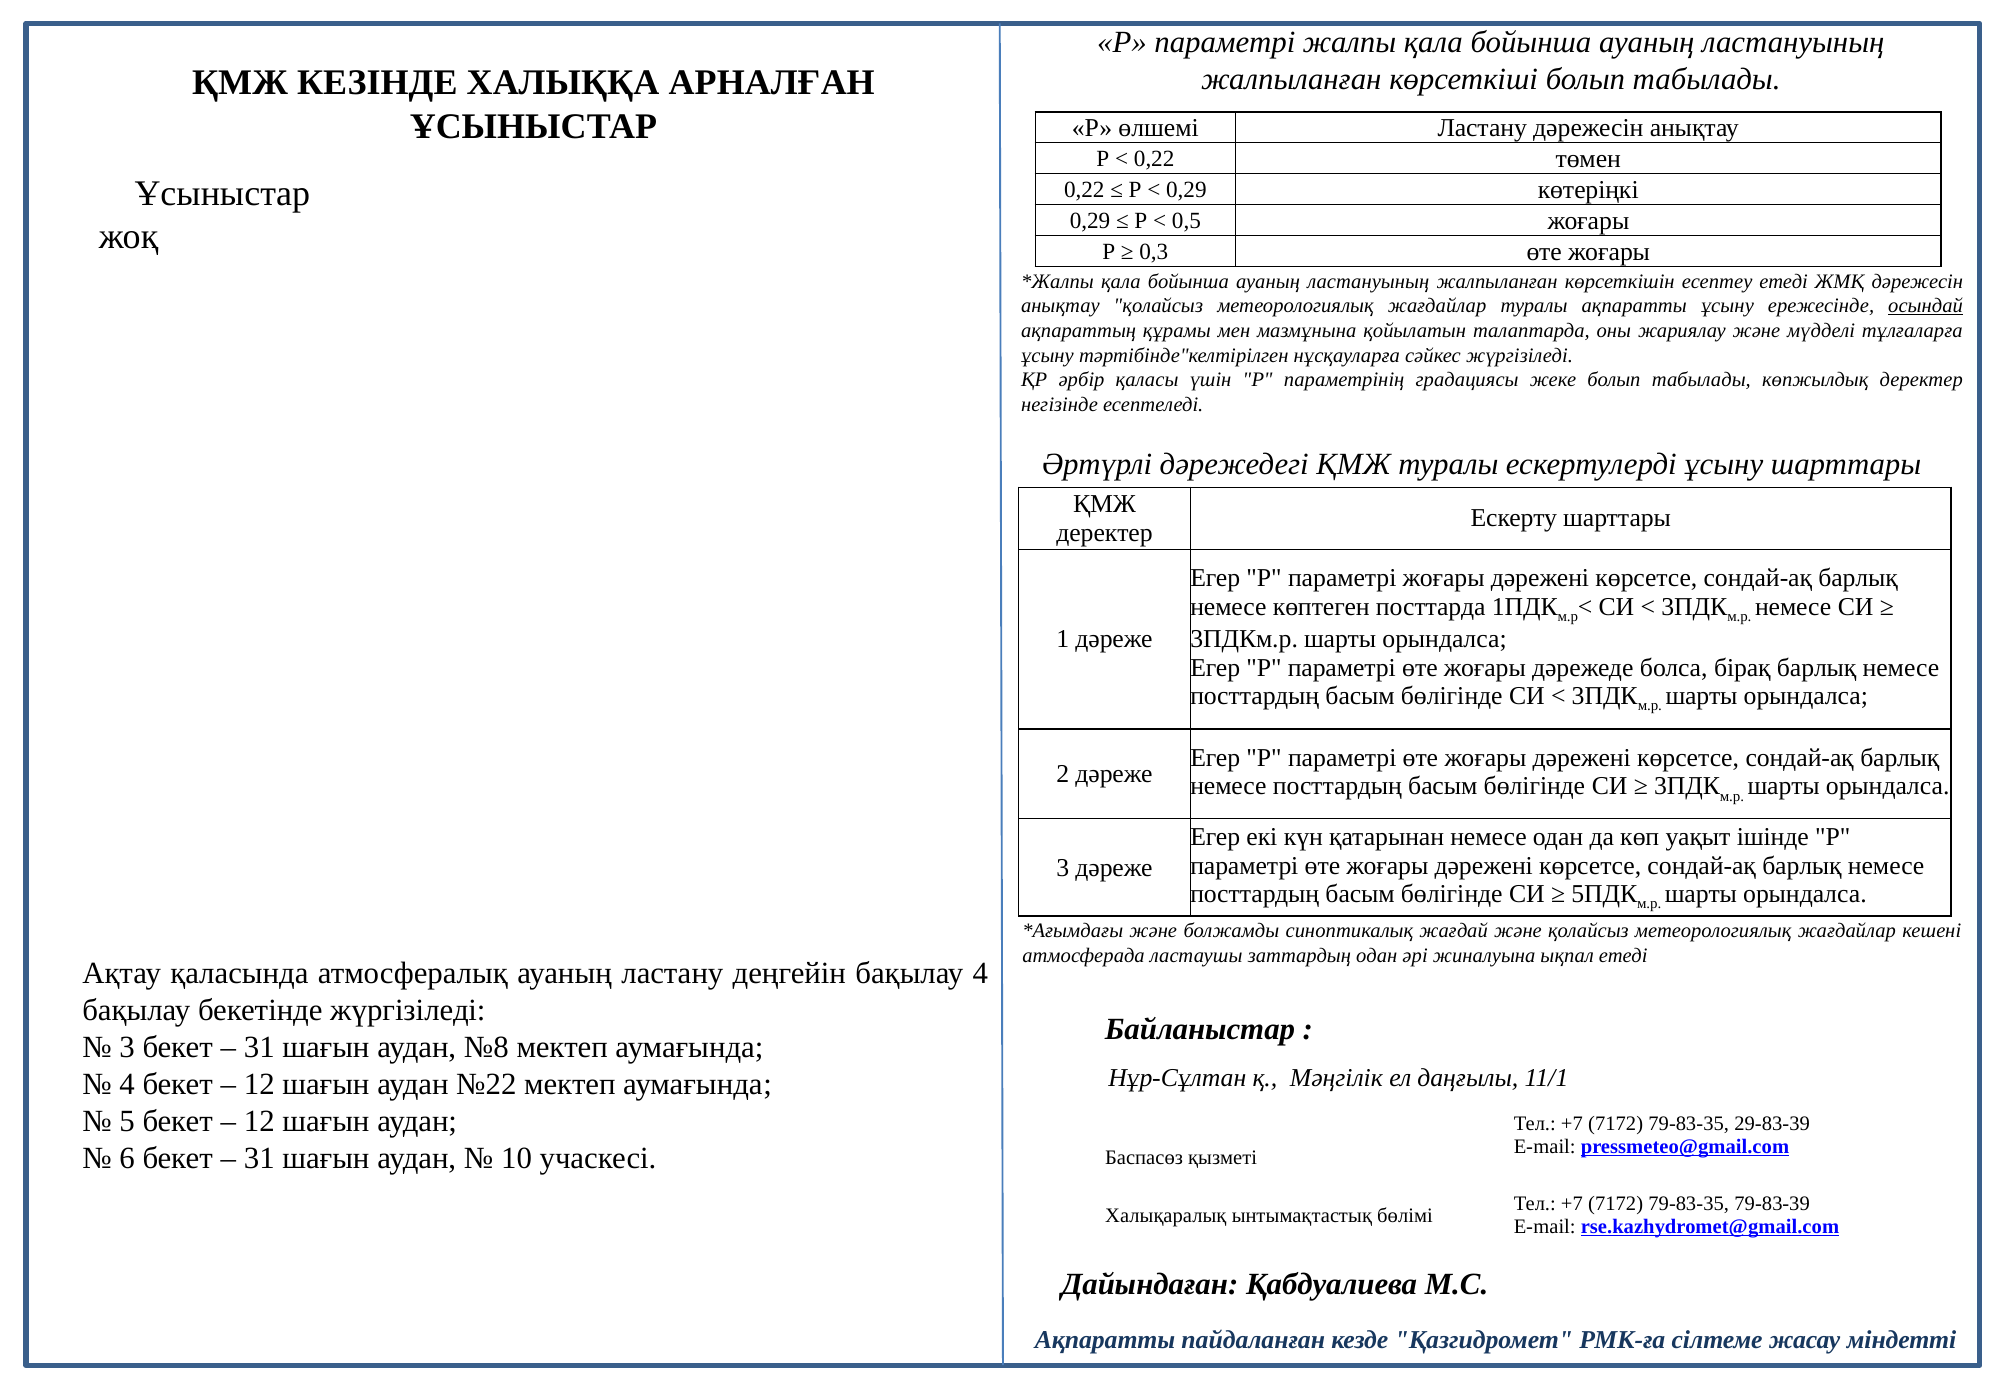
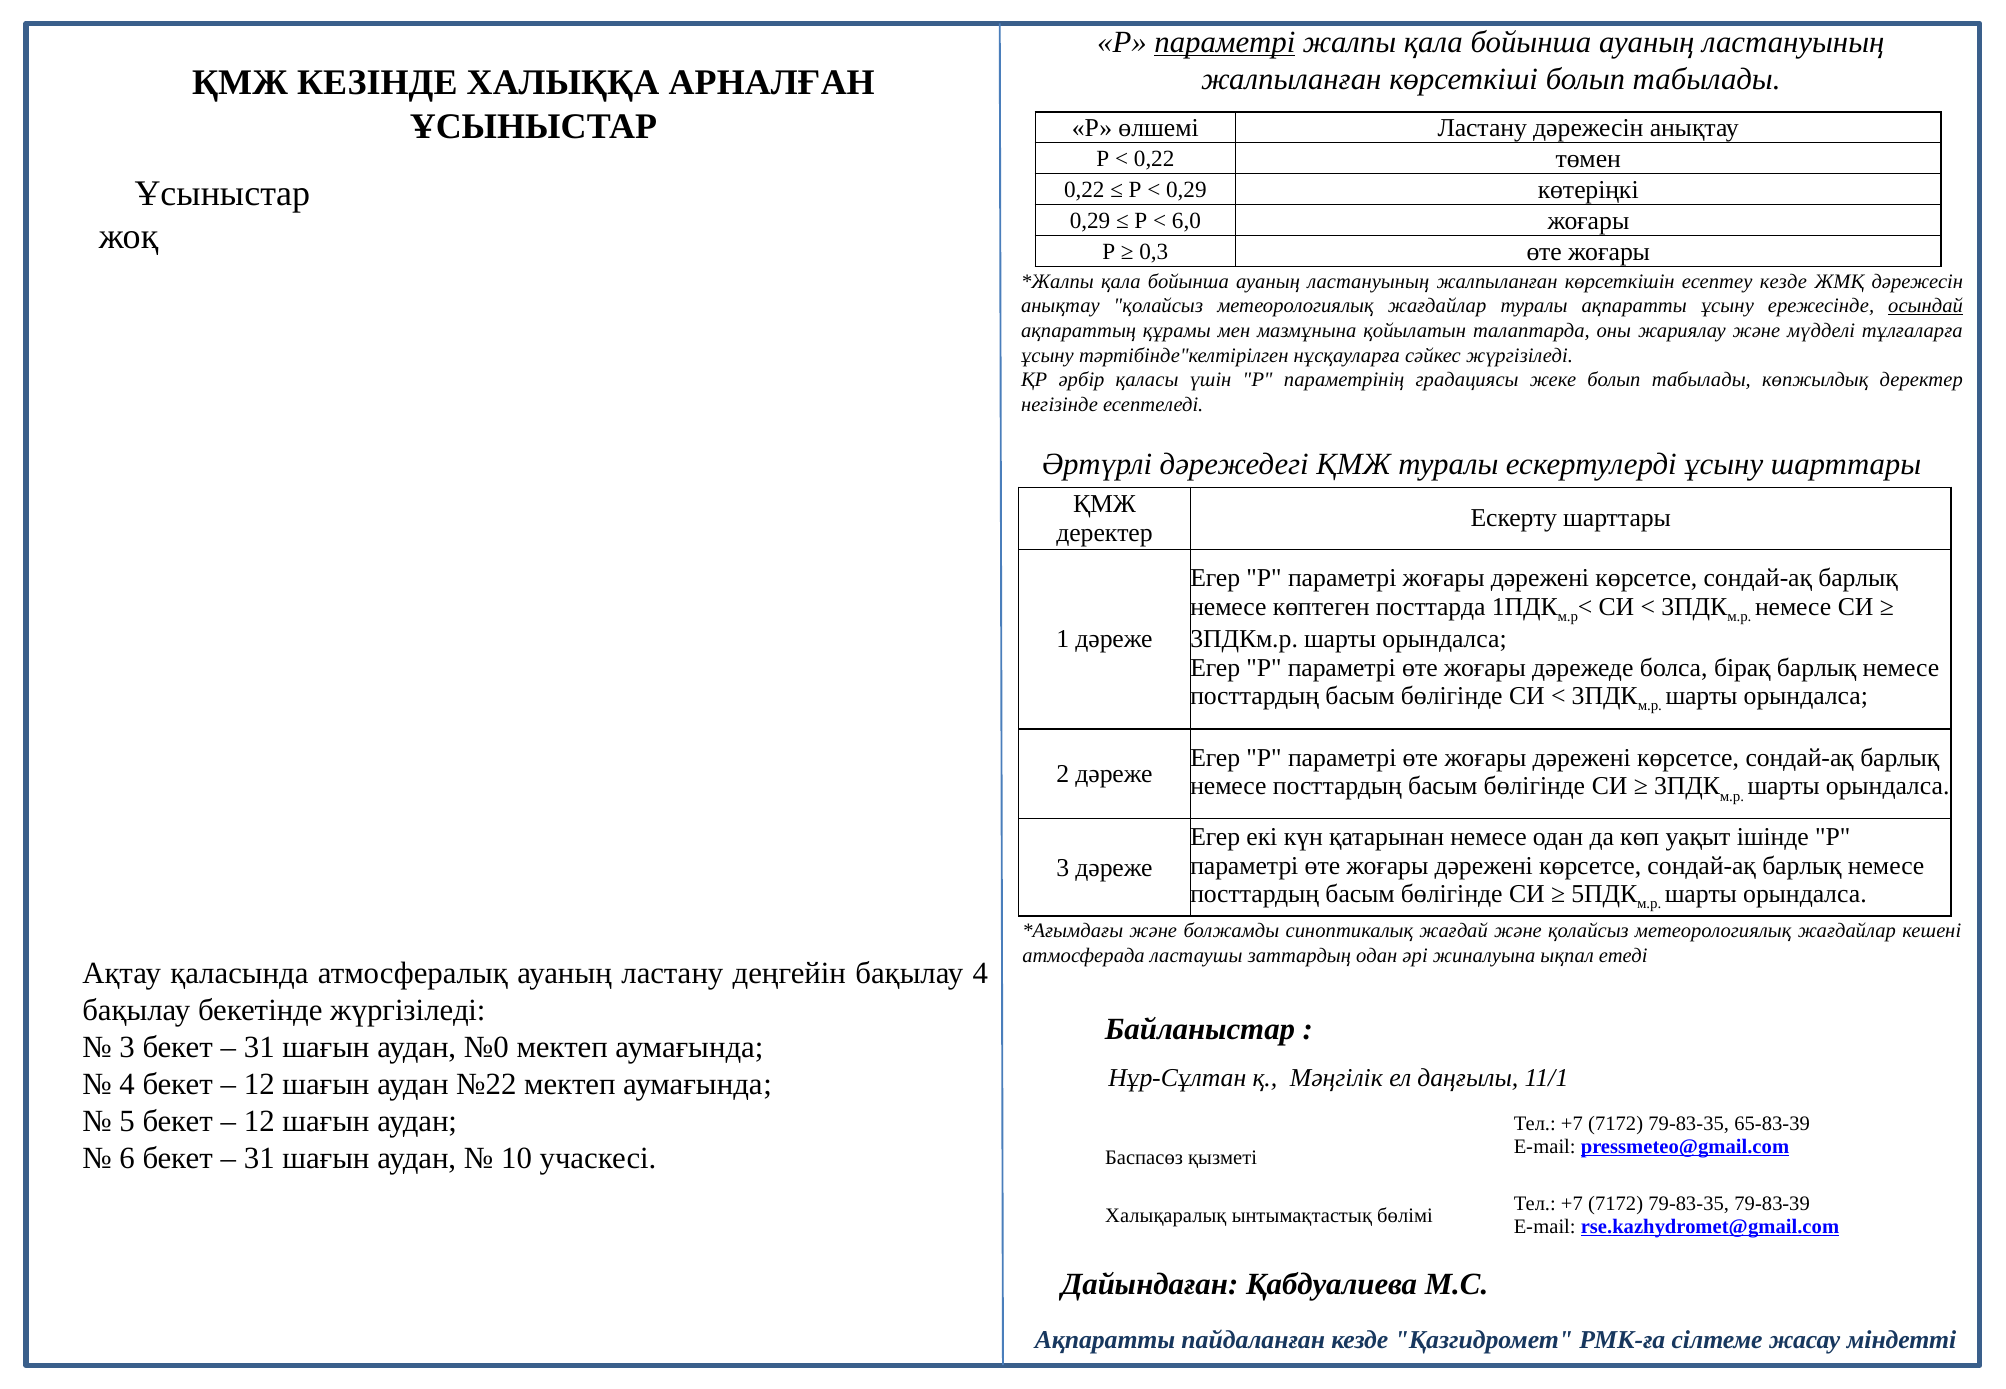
параметрі at (1225, 42) underline: none -> present
0,5: 0,5 -> 6,0
есептеу етеді: етеді -> кезде
№8: №8 -> №0
29-83-39: 29-83-39 -> 65-83-39
